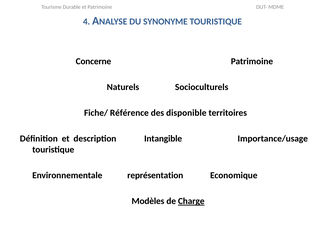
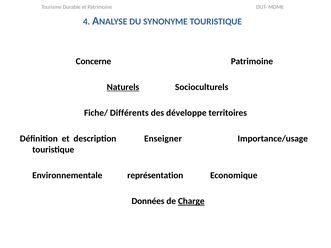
Naturels underline: none -> present
Référence: Référence -> Différents
disponible: disponible -> développe
Intangible: Intangible -> Enseigner
Modèles: Modèles -> Données
